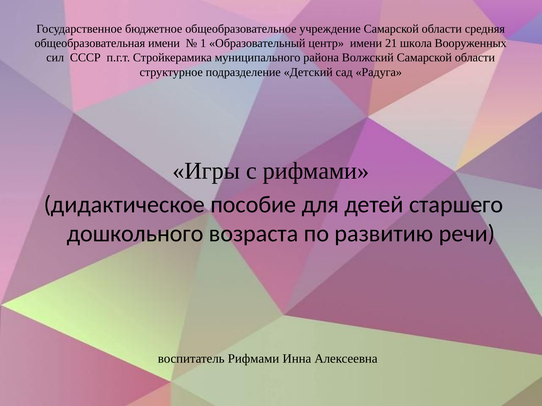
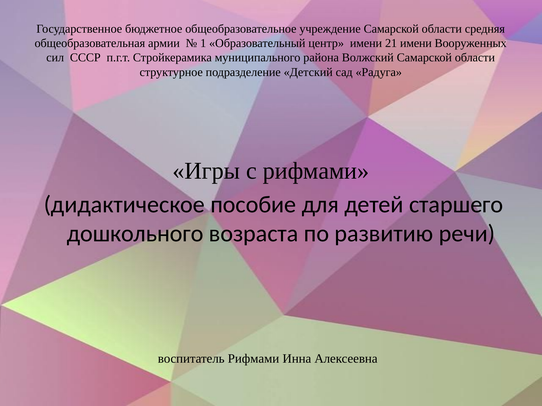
общеобразовательная имени: имени -> армии
21 школа: школа -> имени
